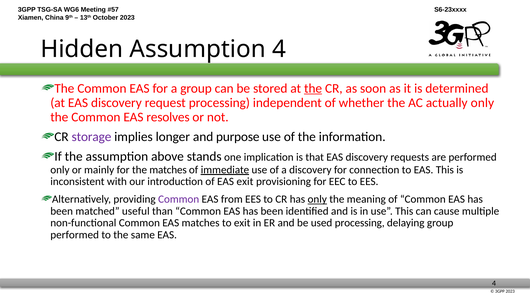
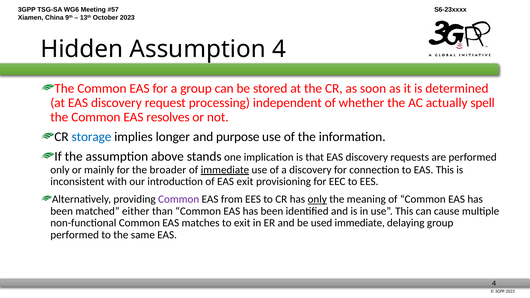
the at (313, 88) underline: present -> none
actually only: only -> spell
storage colour: purple -> blue
the matches: matches -> broader
useful: useful -> either
used processing: processing -> immediate
